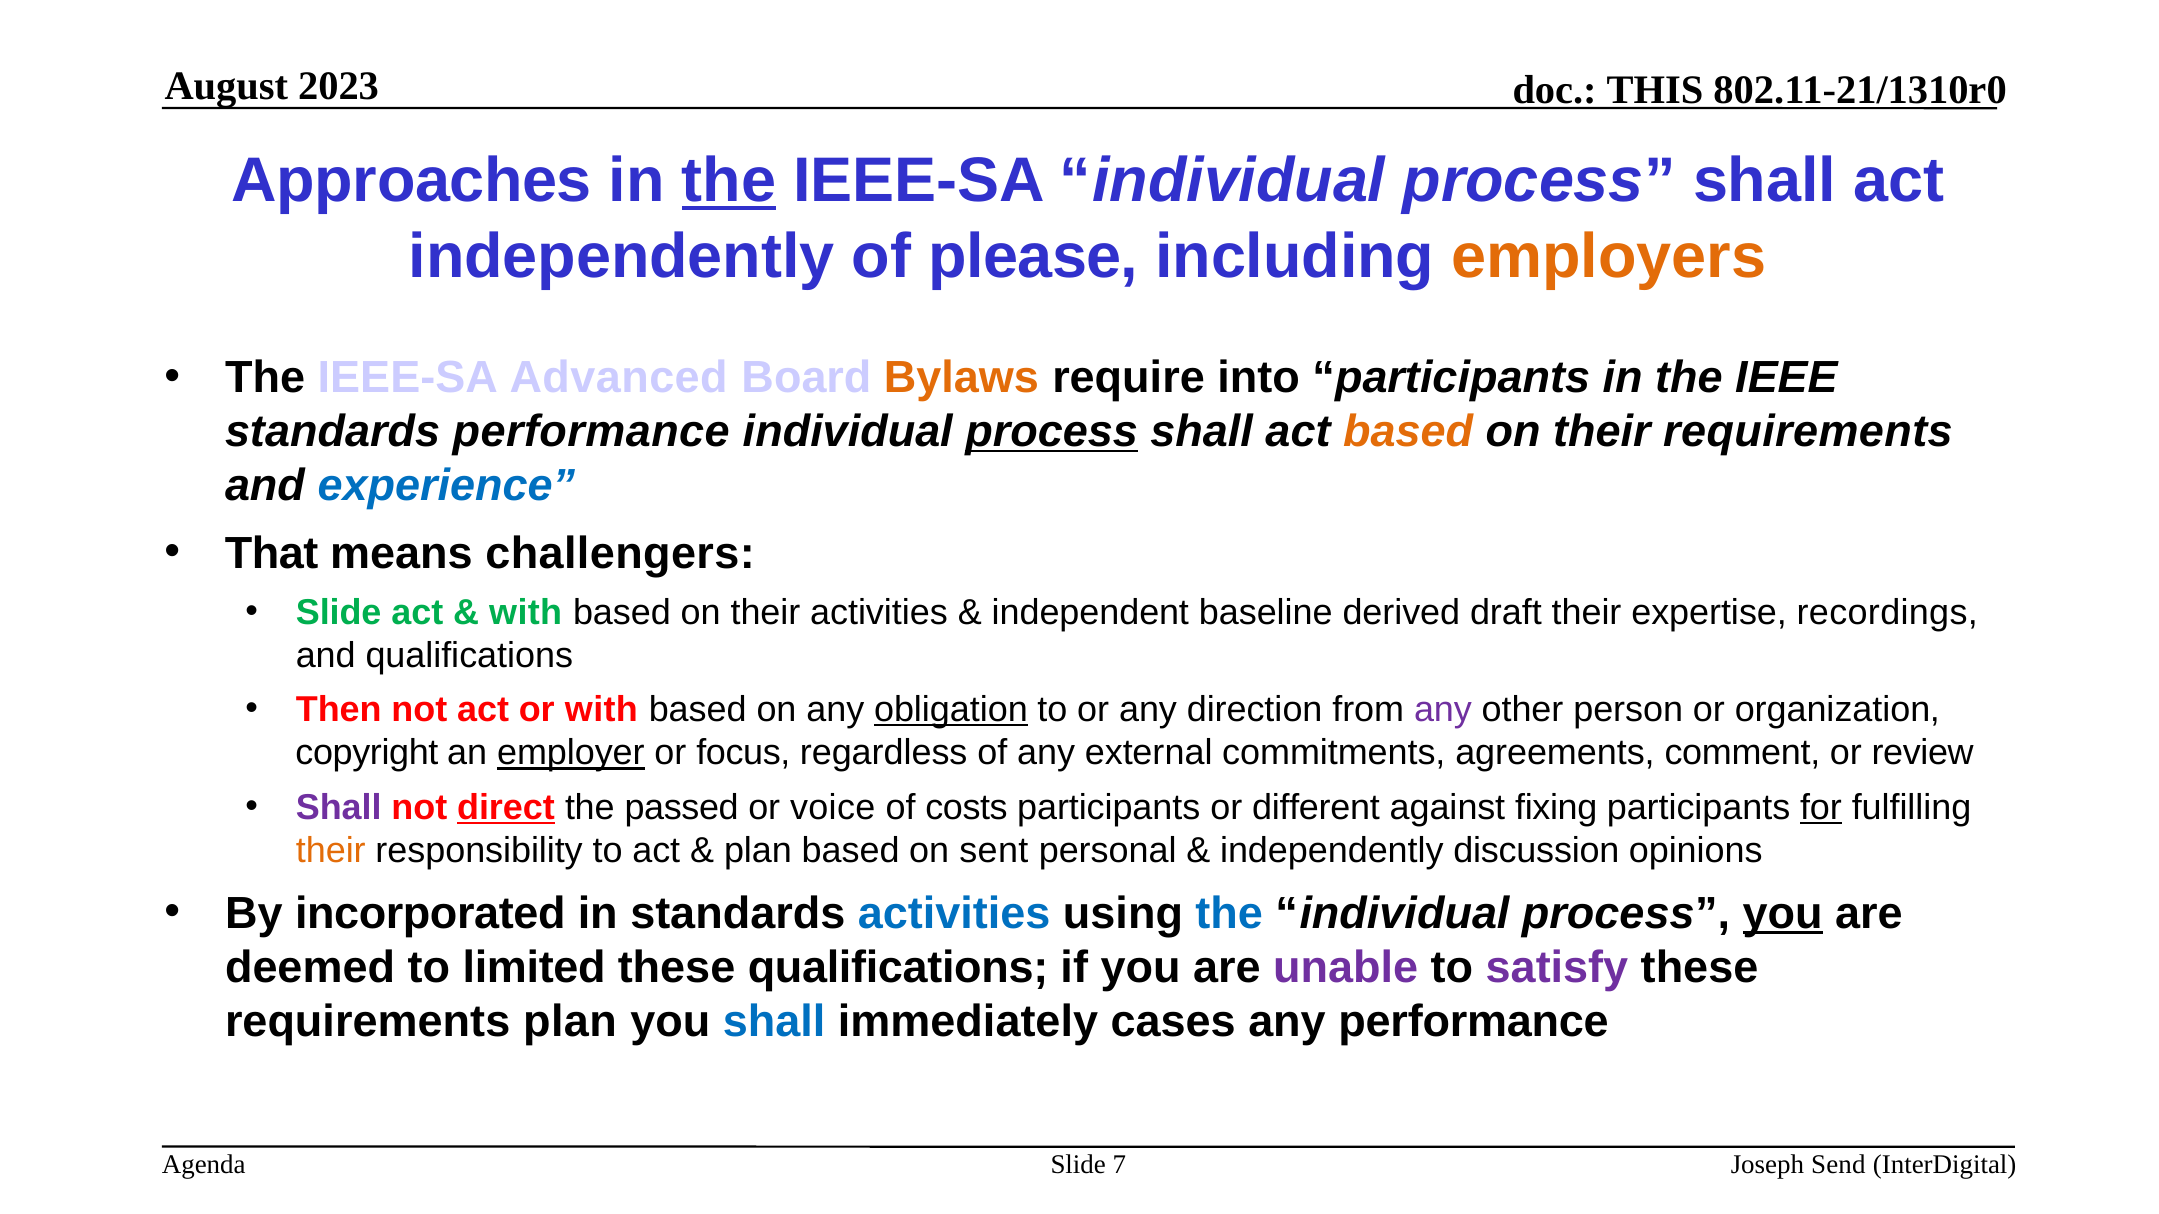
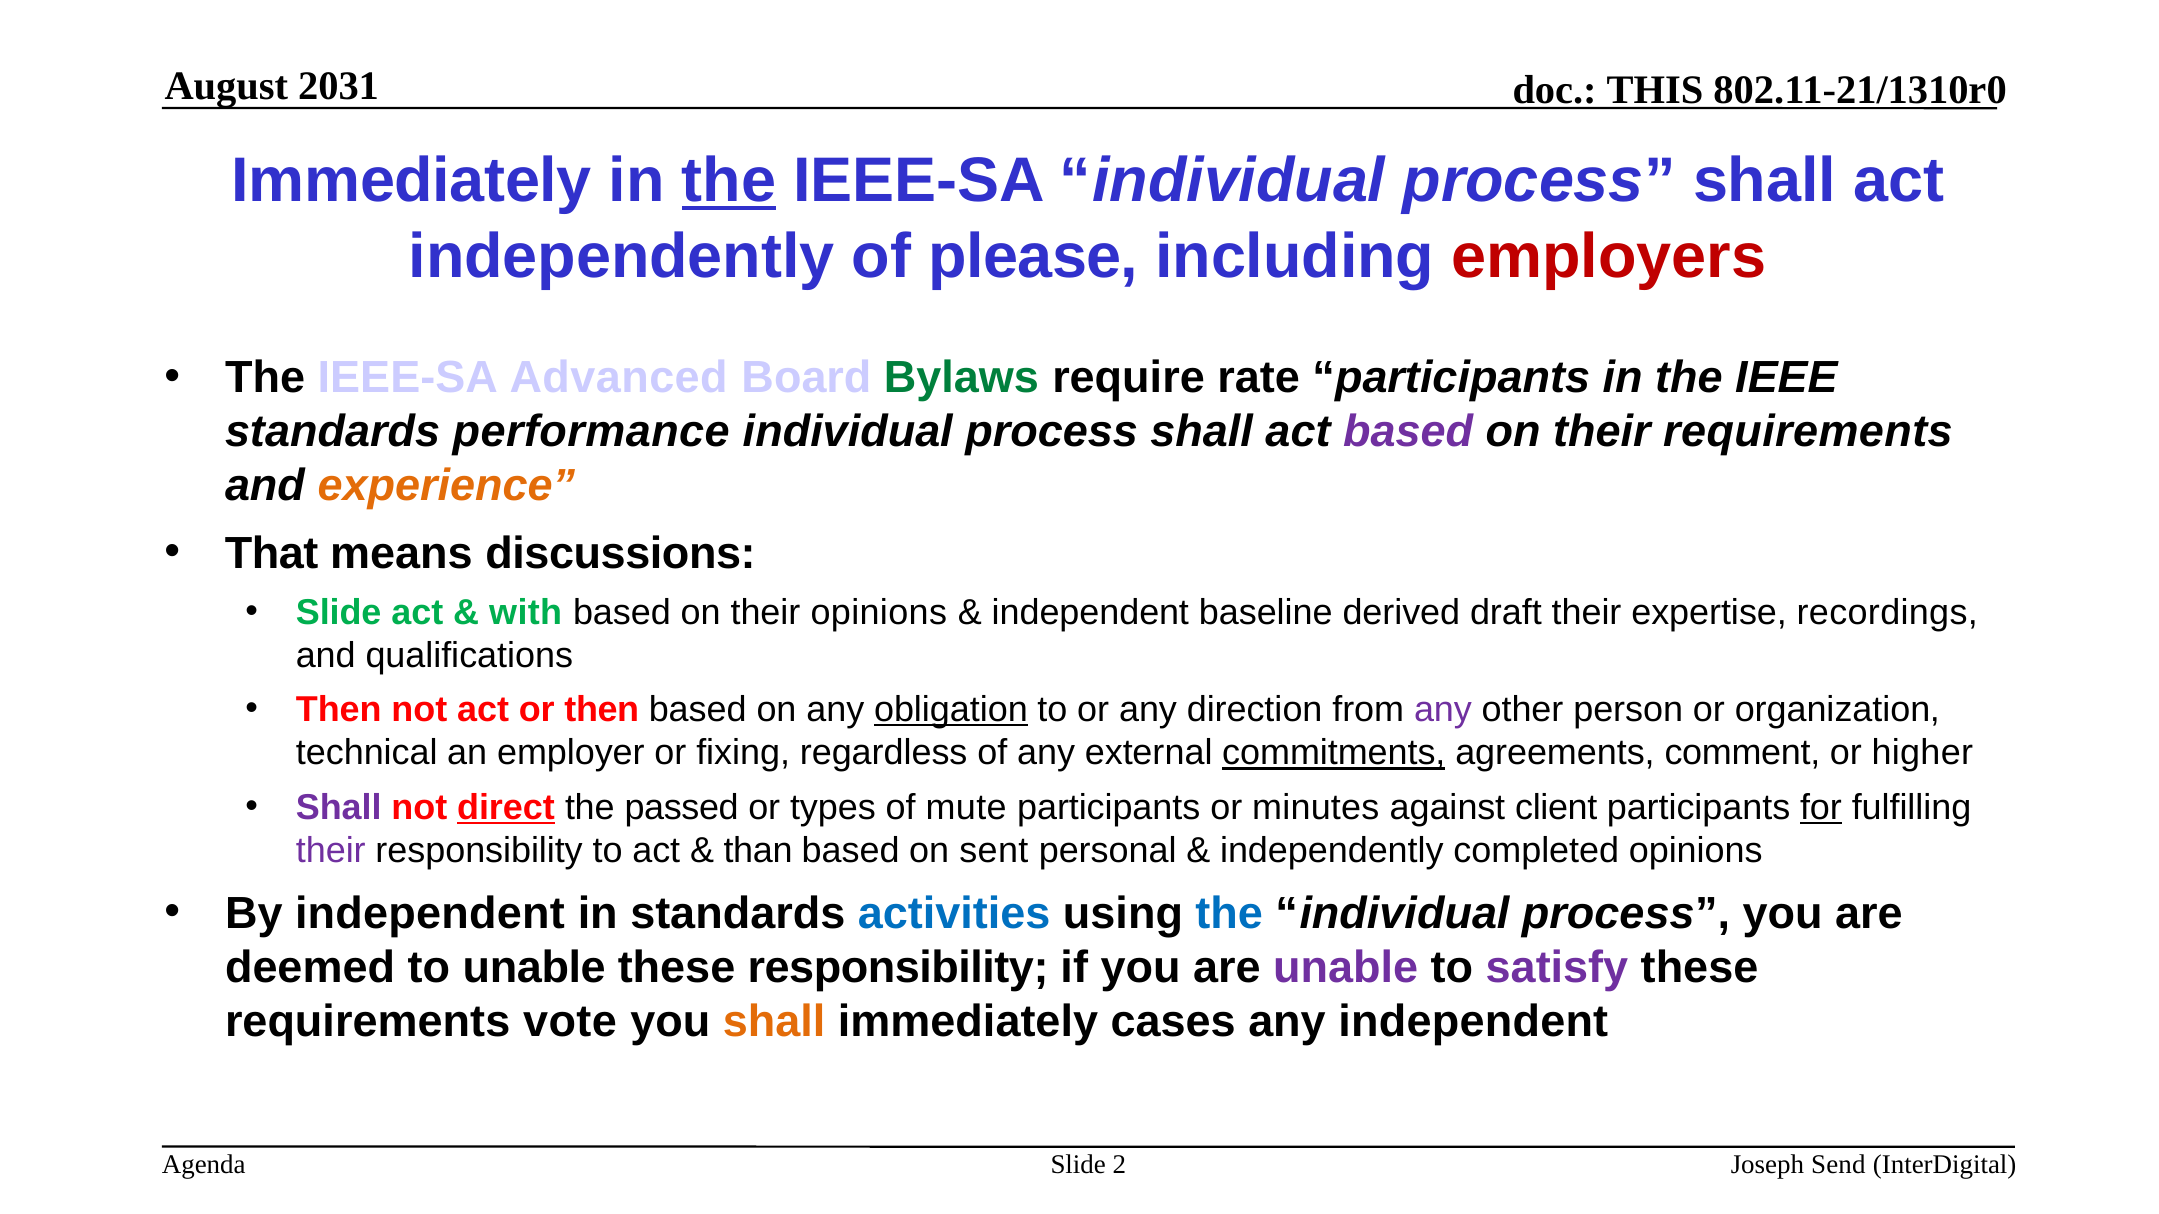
2023: 2023 -> 2031
Approaches at (412, 181): Approaches -> Immediately
employers colour: orange -> red
Bylaws colour: orange -> green
into: into -> rate
process at (1052, 432) underline: present -> none
based at (1408, 432) colour: orange -> purple
experience colour: blue -> orange
challengers: challengers -> discussions
their activities: activities -> opinions
or with: with -> then
copyright: copyright -> technical
employer underline: present -> none
focus: focus -> fixing
commitments underline: none -> present
review: review -> higher
voice: voice -> types
costs: costs -> mute
different: different -> minutes
fixing: fixing -> client
their at (331, 851) colour: orange -> purple
plan at (758, 851): plan -> than
discussion: discussion -> completed
By incorporated: incorporated -> independent
you at (1783, 914) underline: present -> none
to limited: limited -> unable
these qualifications: qualifications -> responsibility
requirements plan: plan -> vote
shall at (774, 1022) colour: blue -> orange
any performance: performance -> independent
7: 7 -> 2
